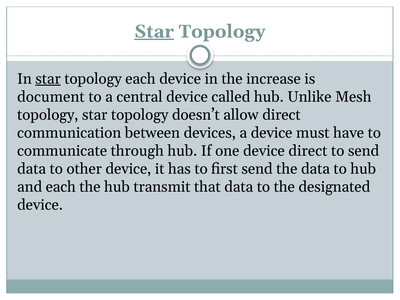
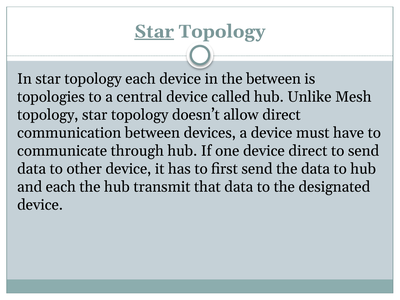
star at (48, 79) underline: present -> none
the increase: increase -> between
document: document -> topologies
